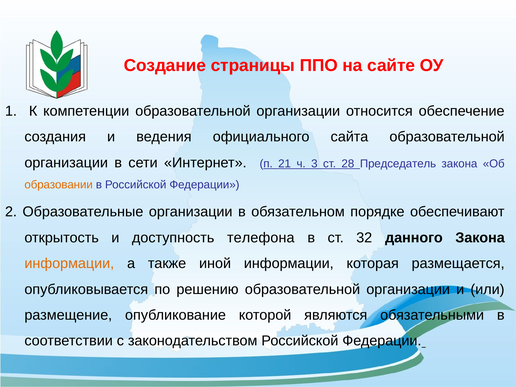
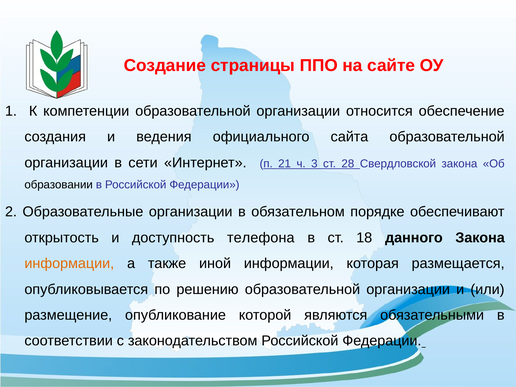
Председатель: Председатель -> Свердловской
образовании colour: orange -> black
32: 32 -> 18
